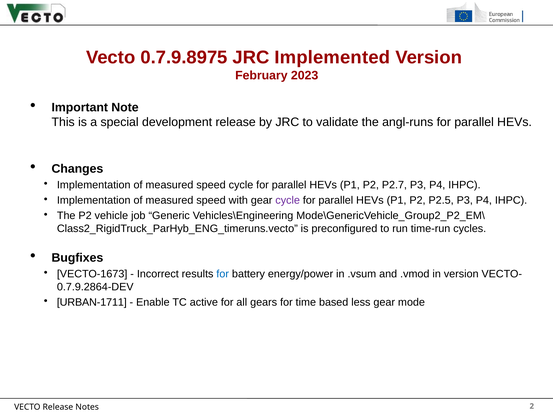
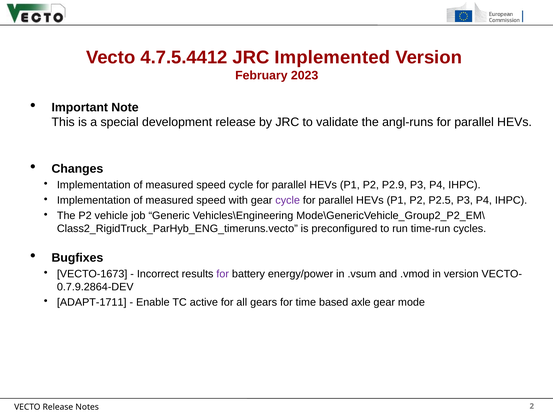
0.7.9.8975: 0.7.9.8975 -> 4.7.5.4412
P2.7: P2.7 -> P2.9
for at (223, 274) colour: blue -> purple
URBAN-1711: URBAN-1711 -> ADAPT-1711
less: less -> axle
